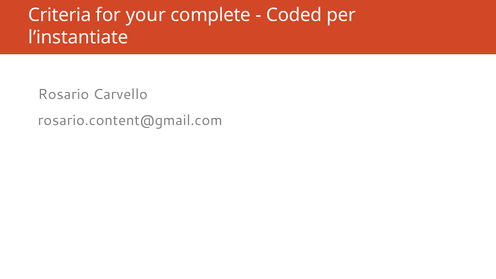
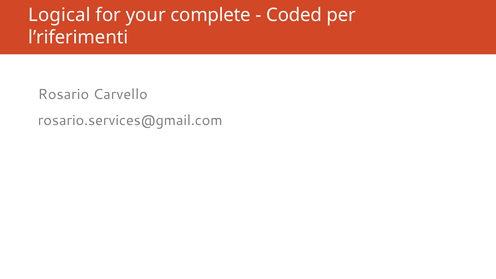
Criteria: Criteria -> Logical
l’instantiate: l’instantiate -> l’riferimenti
rosario.content@gmail.com: rosario.content@gmail.com -> rosario.services@gmail.com
